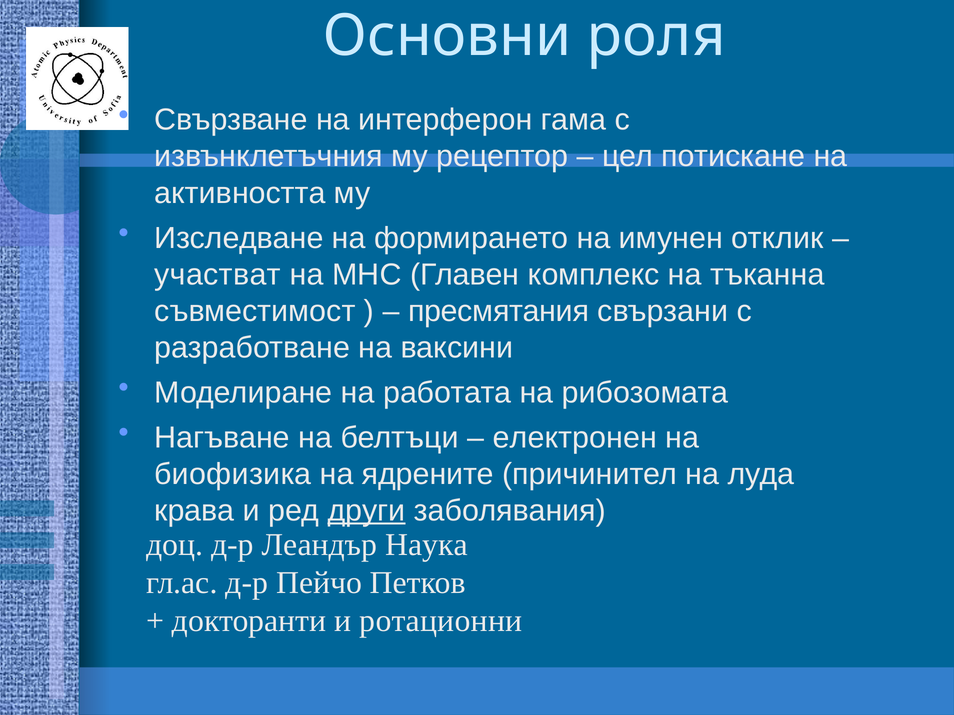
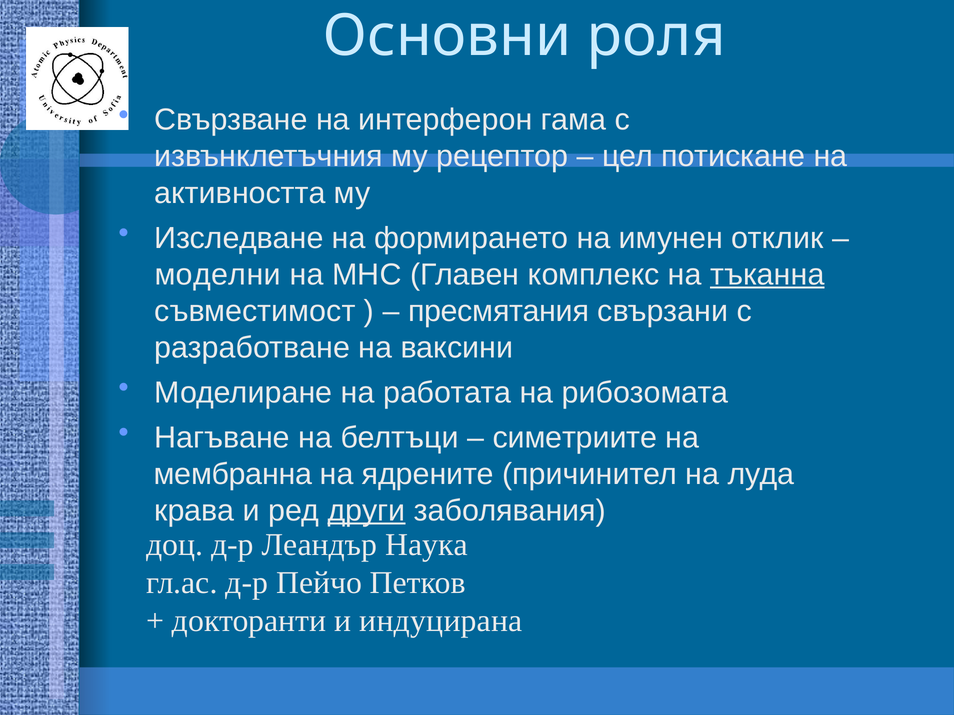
участват: участват -> моделни
тъканна underline: none -> present
електронен: електронен -> симетриите
биофизика: биофизика -> мембранна
ротационни: ротационни -> индуцирана
